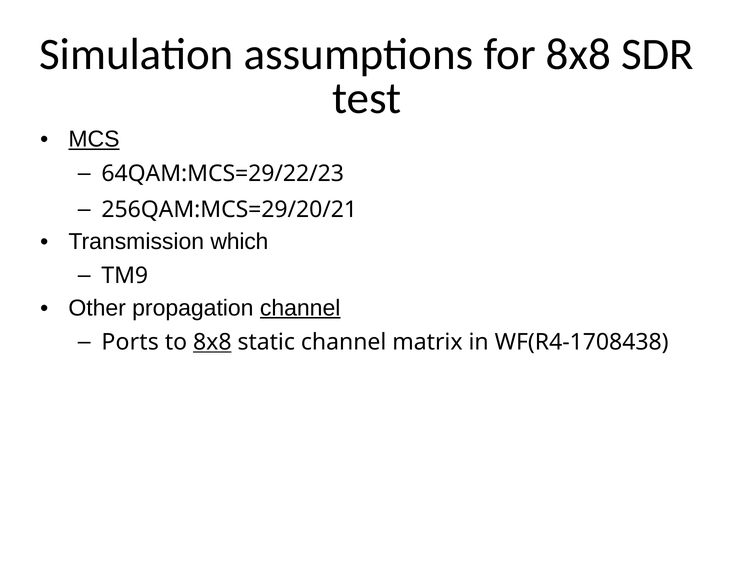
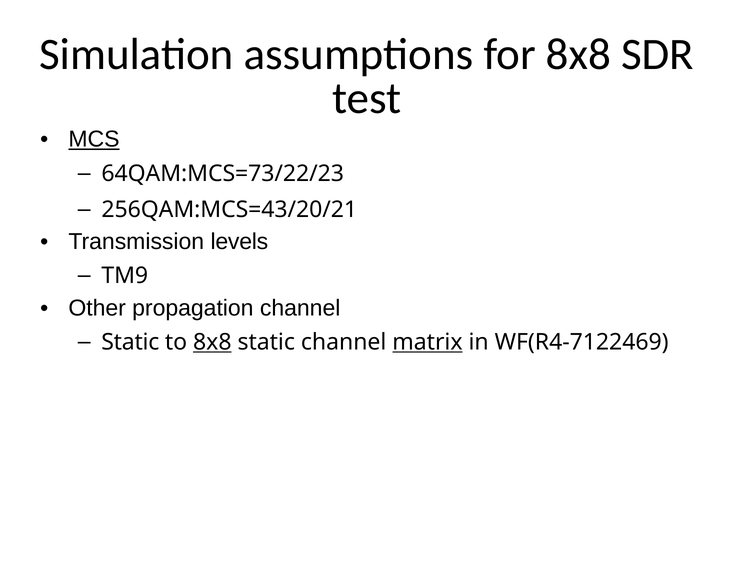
64QAM:MCS=29/22/23: 64QAM:MCS=29/22/23 -> 64QAM:MCS=73/22/23
256QAM:MCS=29/20/21: 256QAM:MCS=29/20/21 -> 256QAM:MCS=43/20/21
which: which -> levels
channel at (300, 308) underline: present -> none
Ports at (130, 342): Ports -> Static
matrix underline: none -> present
WF(R4-1708438: WF(R4-1708438 -> WF(R4-7122469
